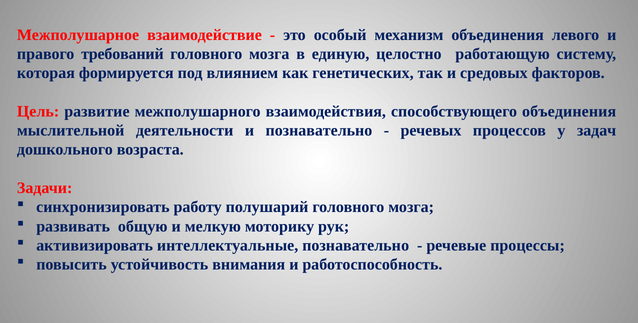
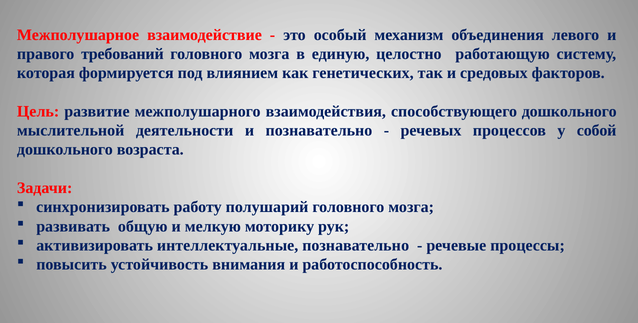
способствующего объединения: объединения -> дошкольного
задач: задач -> собой
